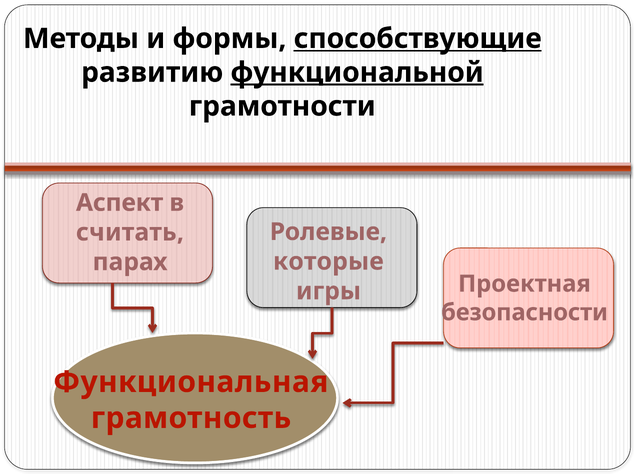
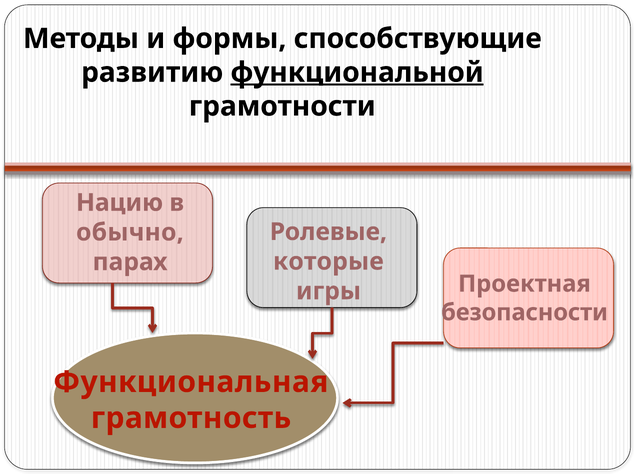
способствующие underline: present -> none
Аспект: Аспект -> Нацию
считать: считать -> обычно
